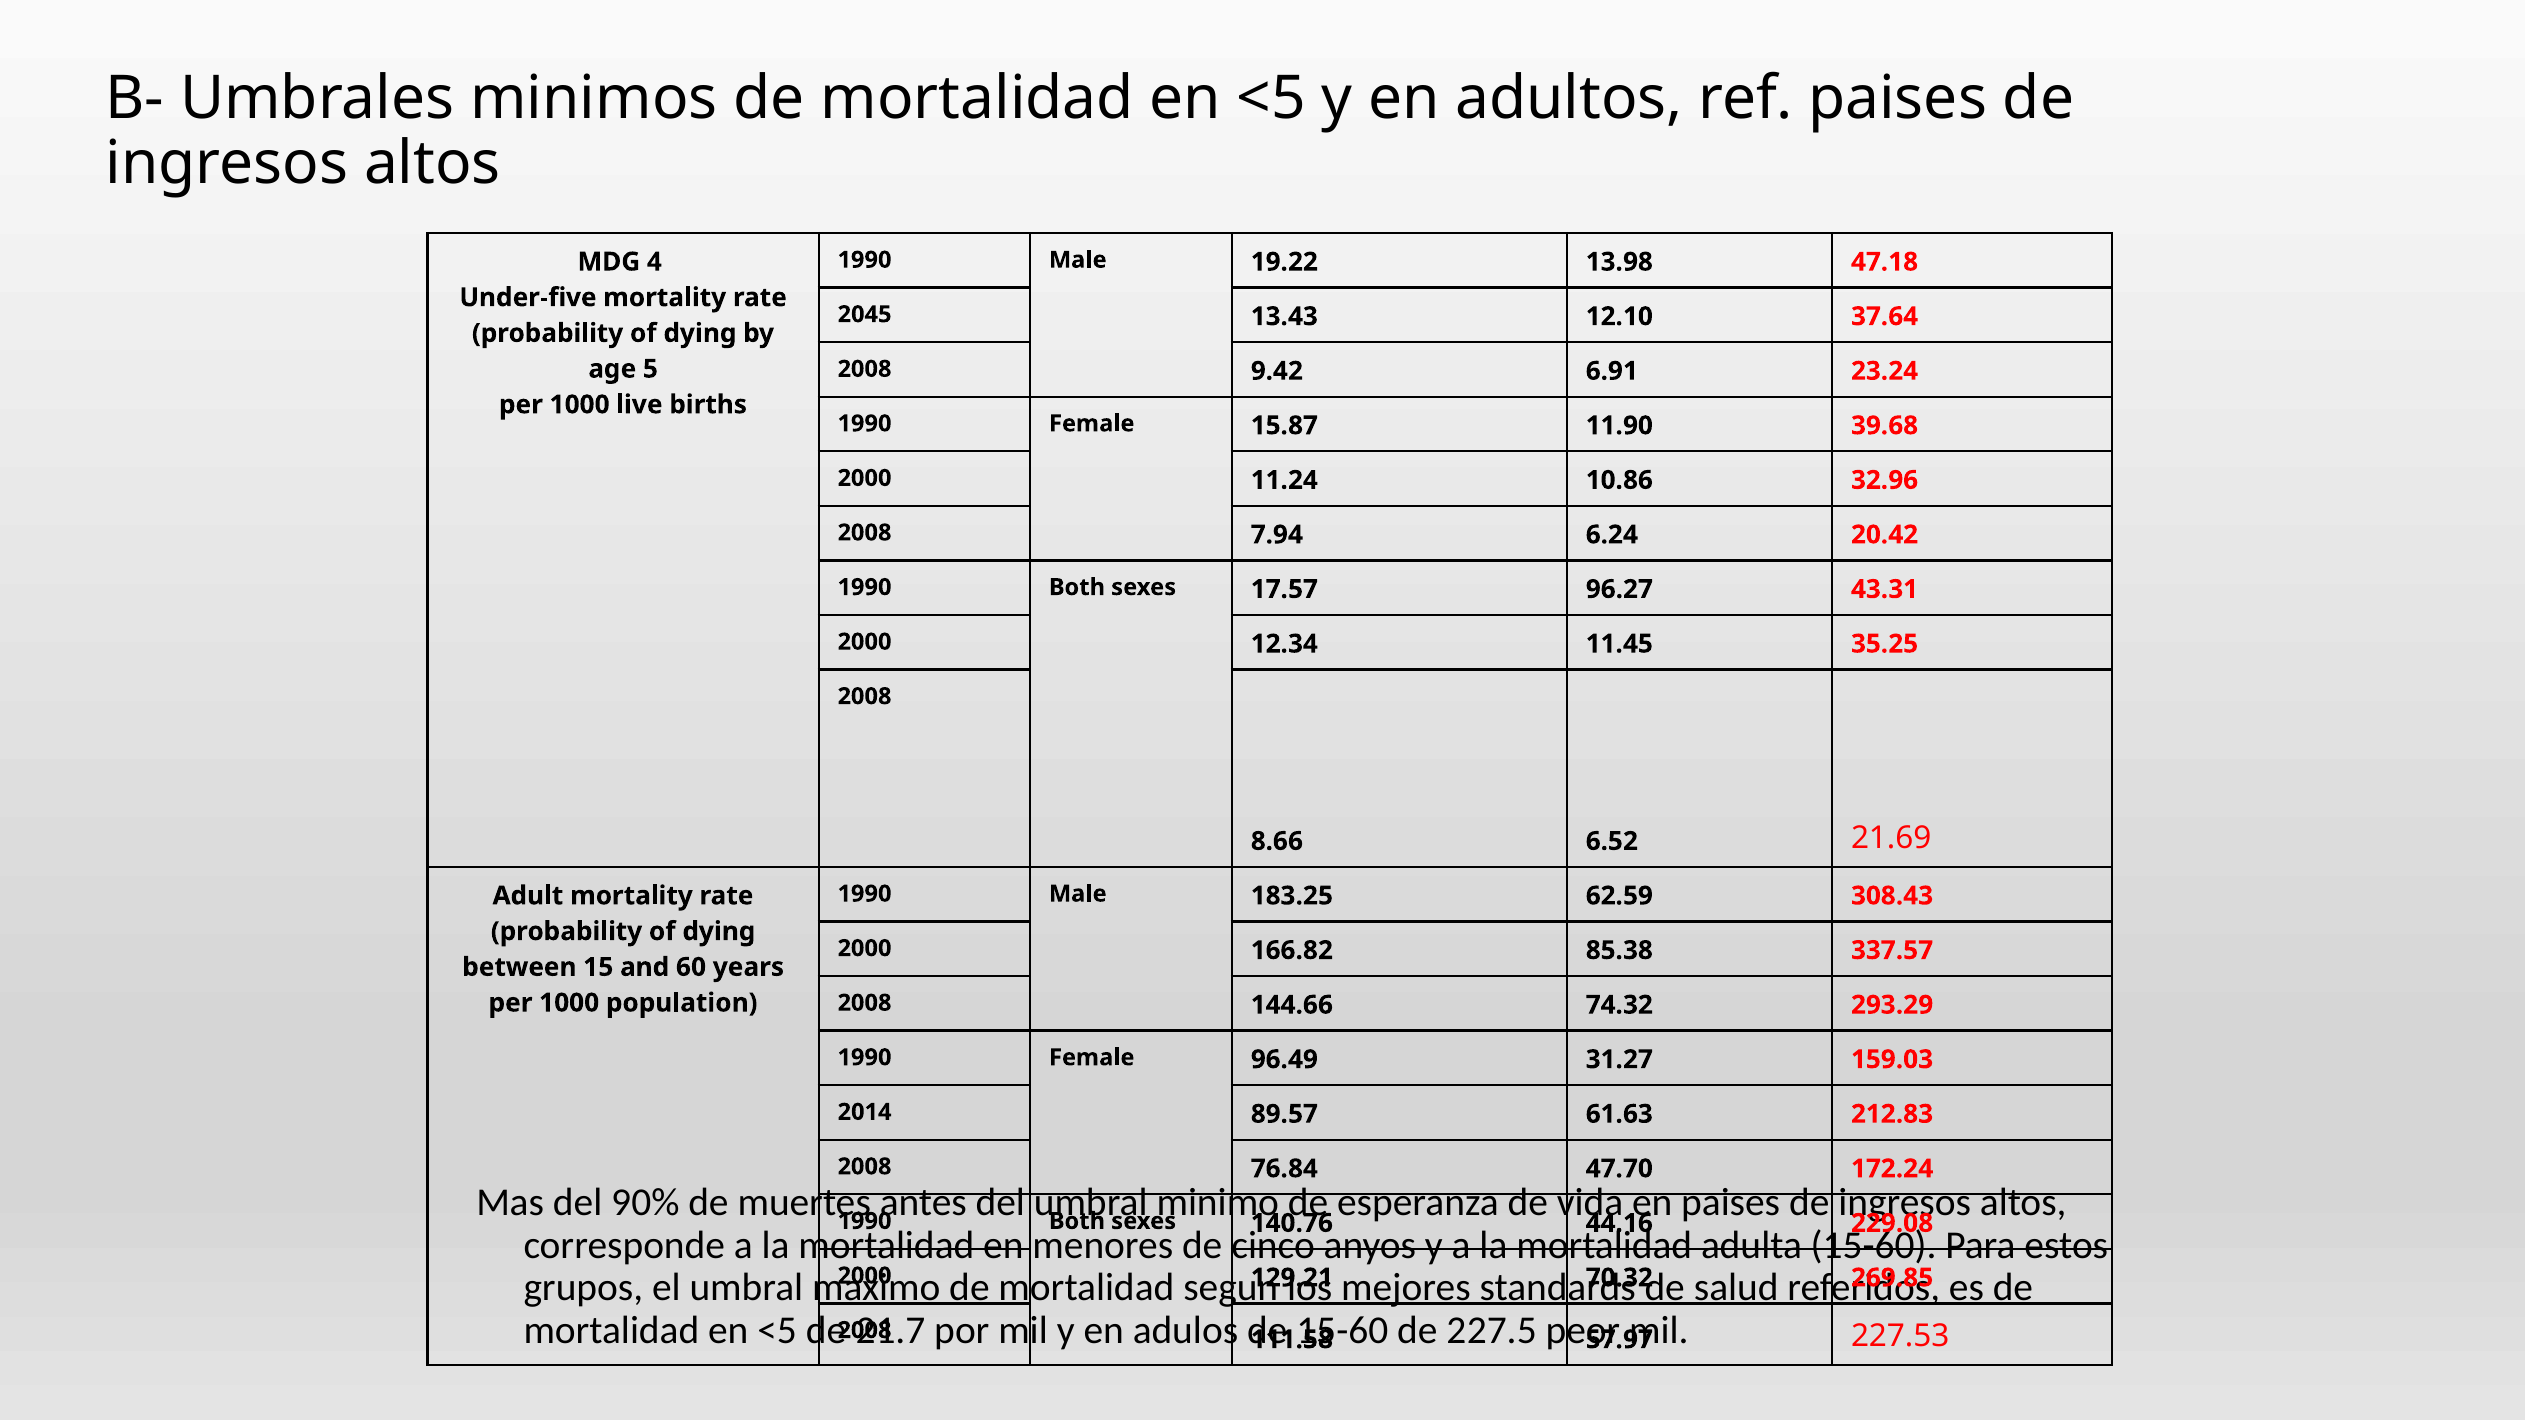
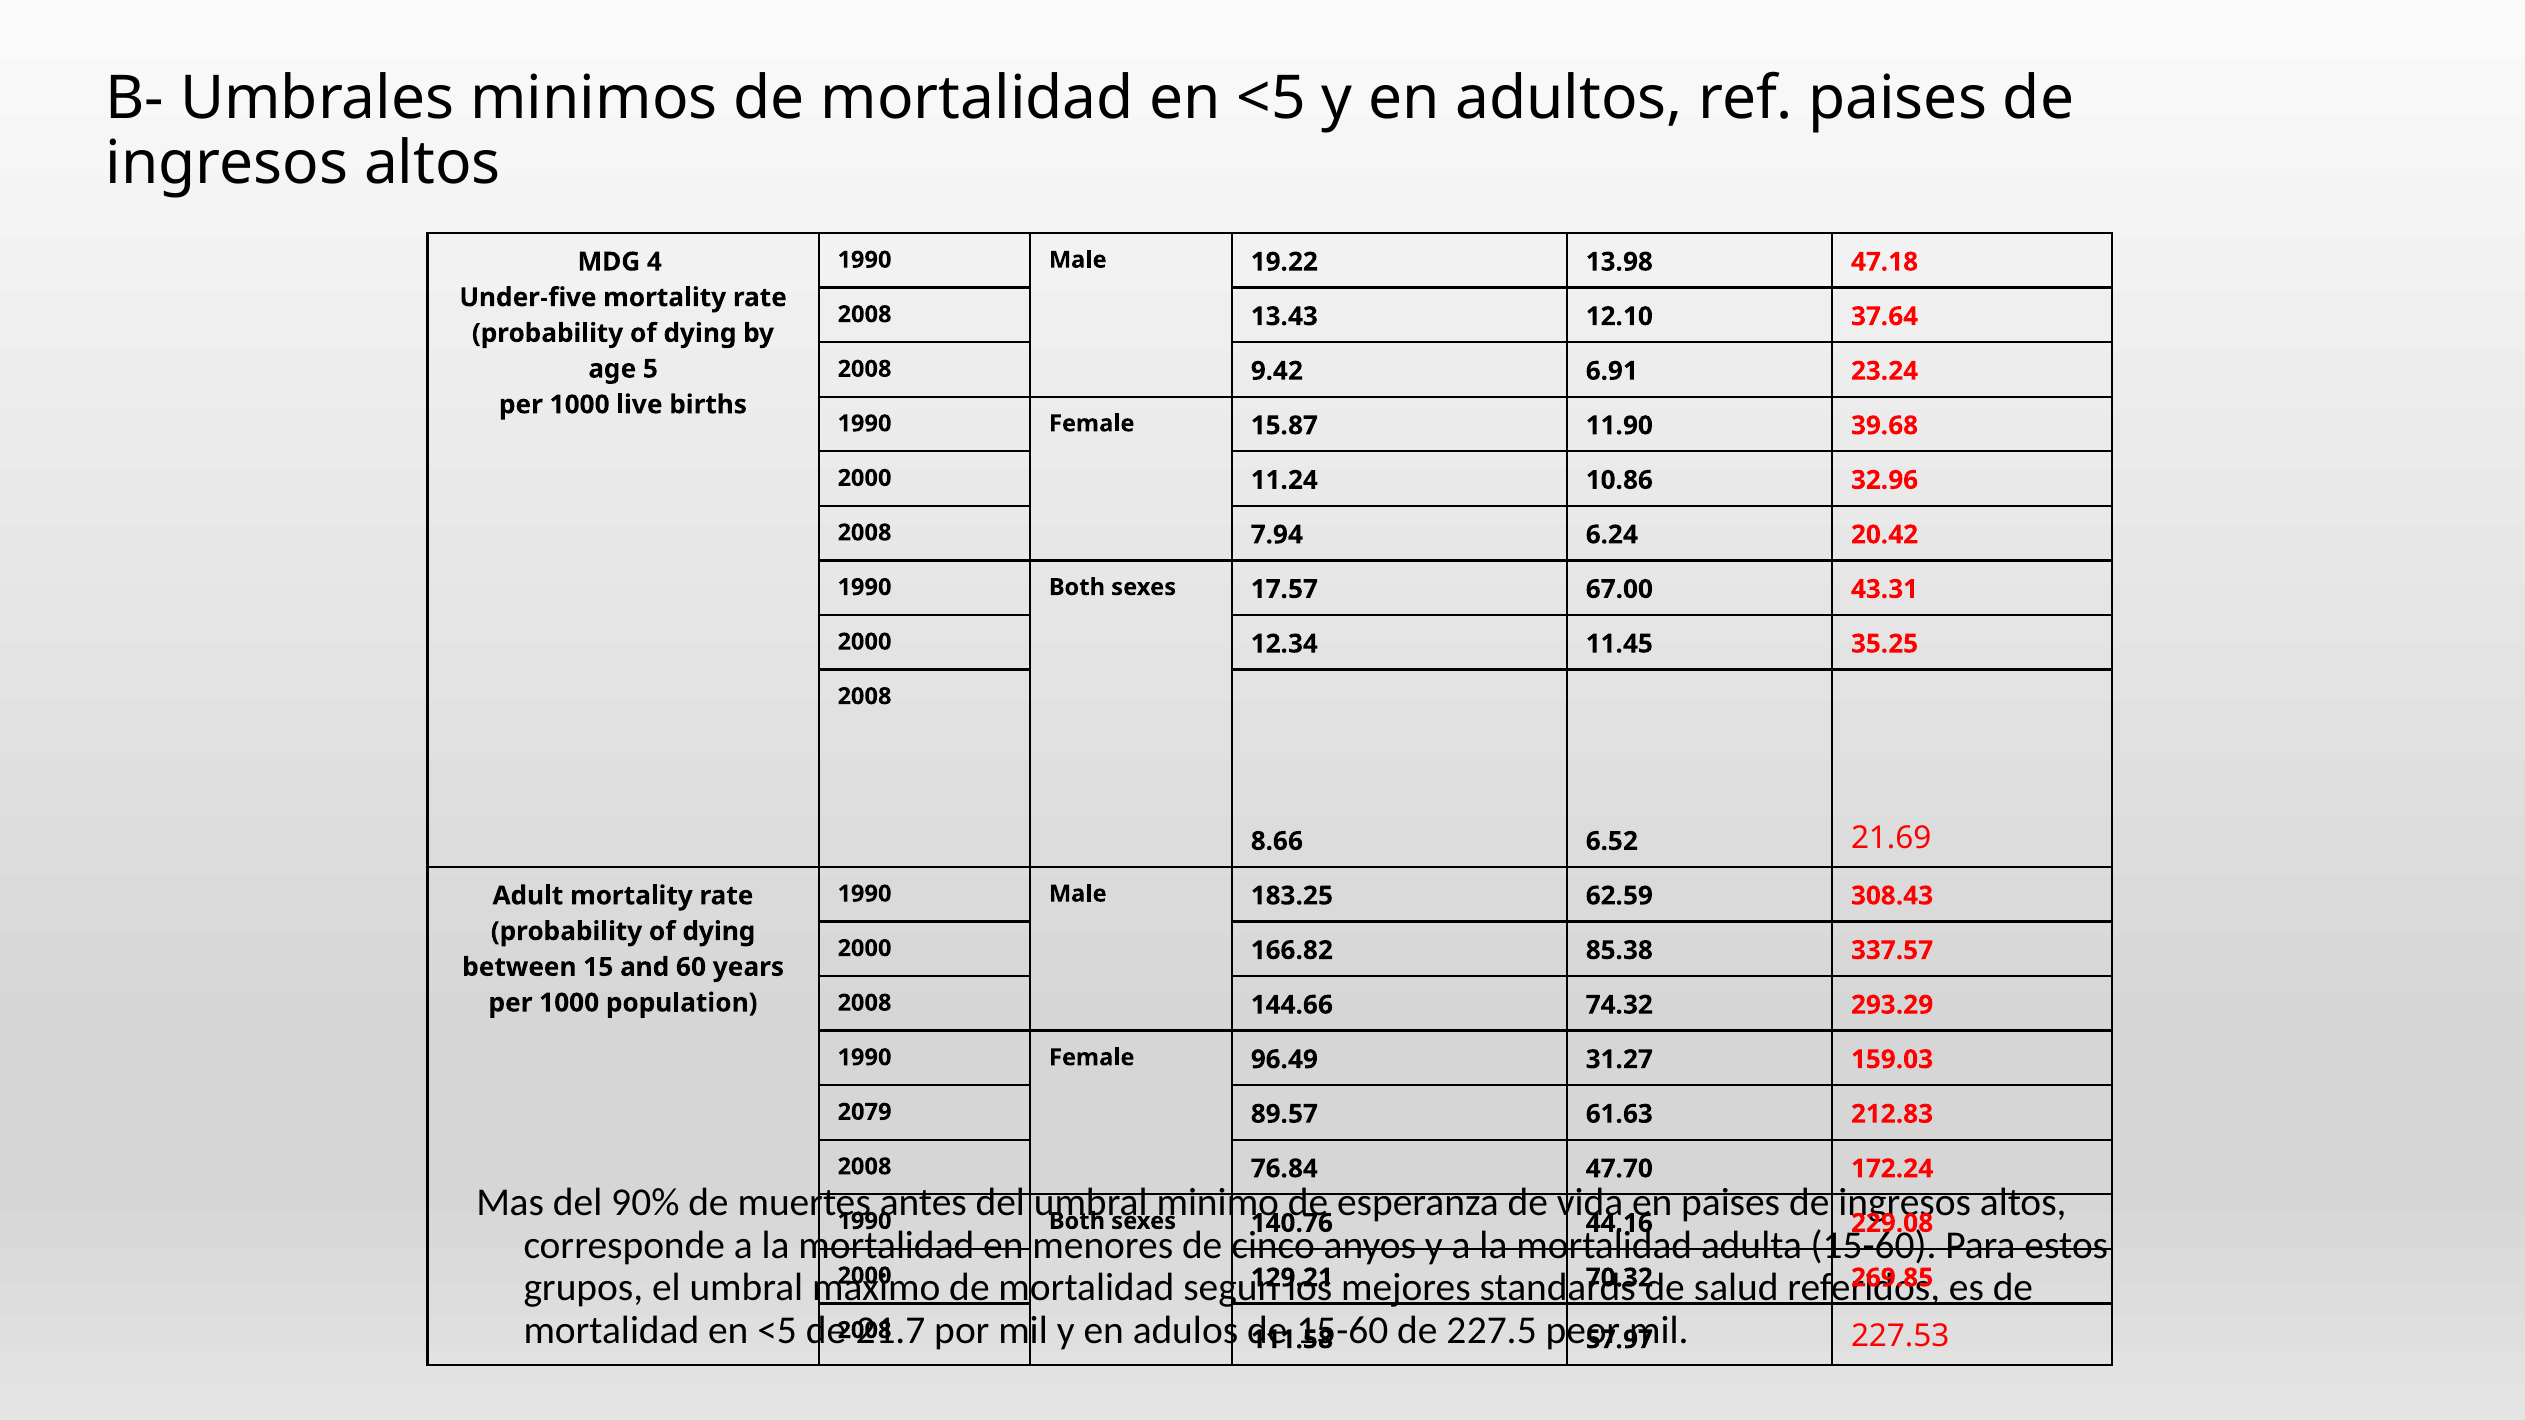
2045 at (865, 314): 2045 -> 2008
96.27: 96.27 -> 67.00
2014: 2014 -> 2079
